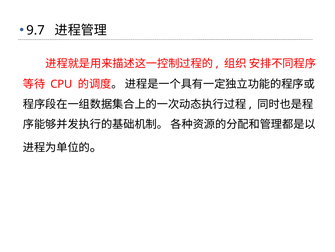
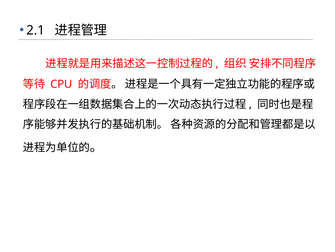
9.7: 9.7 -> 2.1
